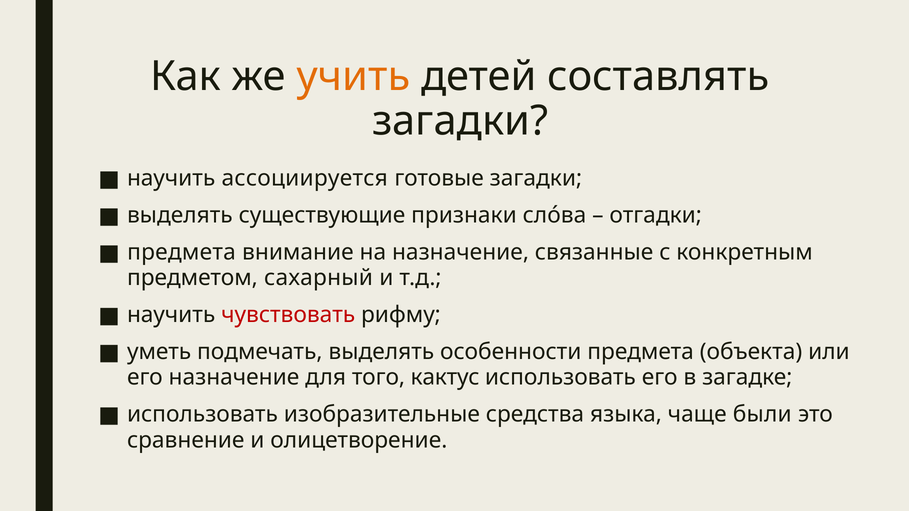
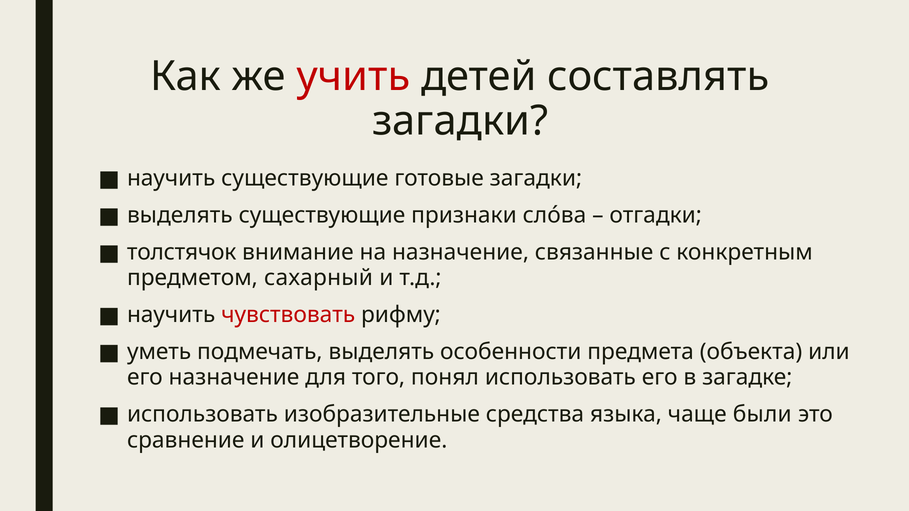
учить colour: orange -> red
научить ассоциируется: ассоциируется -> существующие
предмета at (181, 252): предмета -> толстячок
кактус: кактус -> понял
